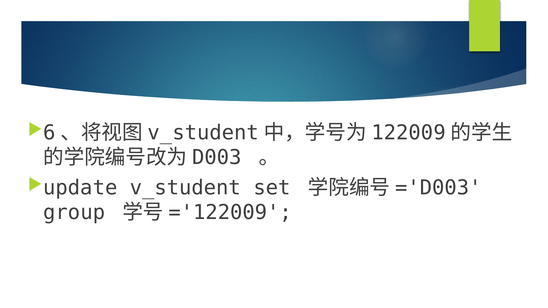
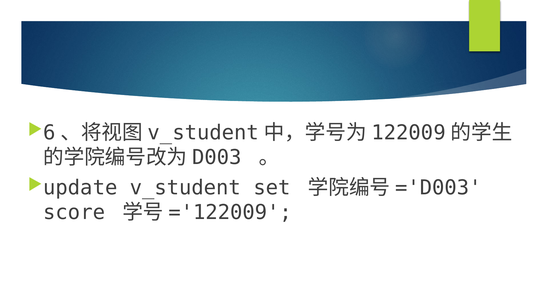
group: group -> score
